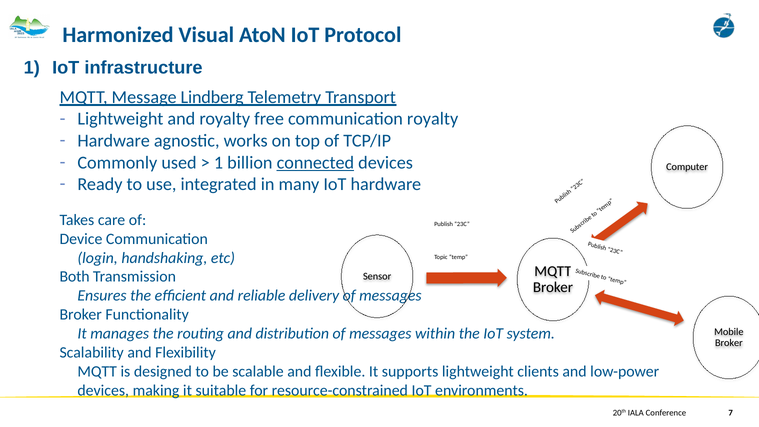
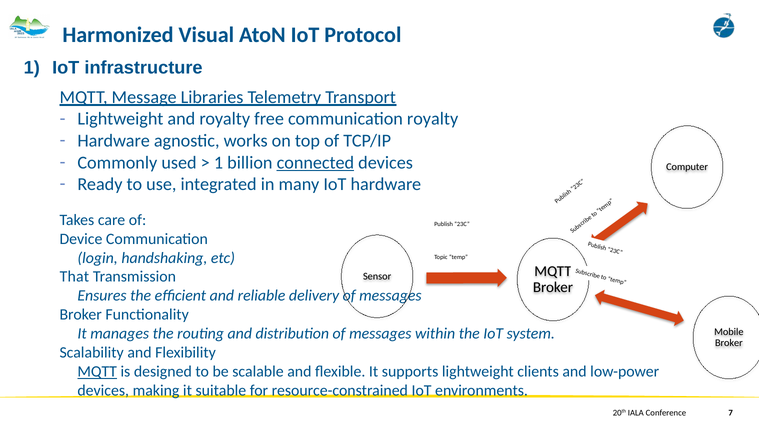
Lindberg: Lindberg -> Libraries
Both: Both -> That
MQTT at (97, 372) underline: none -> present
